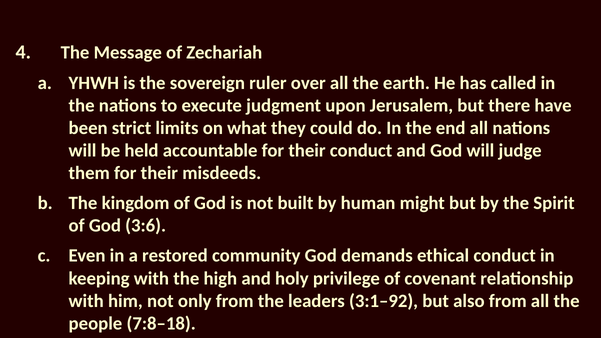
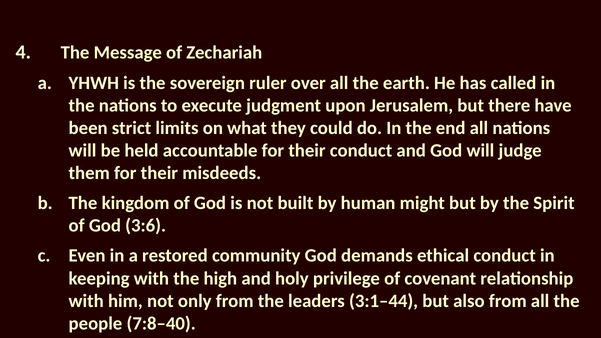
3:1–92: 3:1–92 -> 3:1–44
7:8–18: 7:8–18 -> 7:8–40
